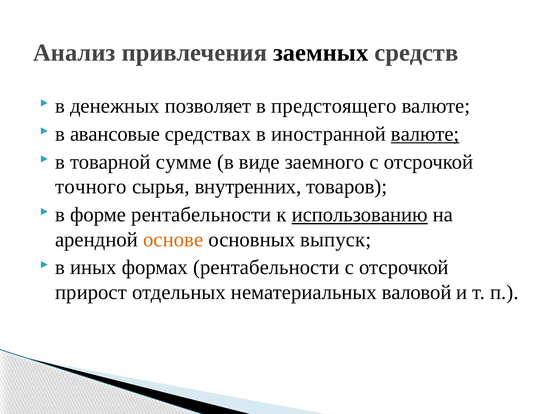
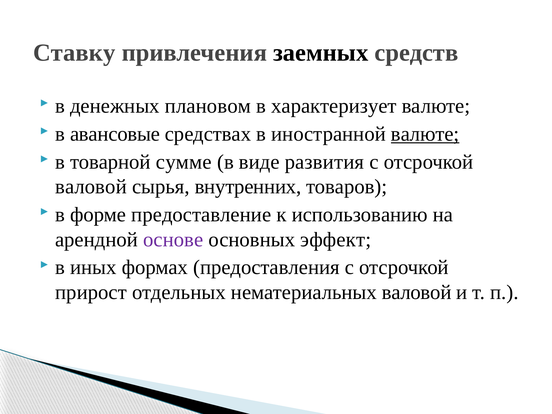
Анализ: Анализ -> Ставку
позволяет: позволяет -> плановом
предстоящего: предстоящего -> характеризует
заемного: заемного -> развития
точного at (91, 187): точного -> валовой
форме рентабельности: рентабельности -> предоставление
использованию underline: present -> none
основе colour: orange -> purple
выпуск: выпуск -> эффект
формах рентабельности: рентабельности -> предоставления
